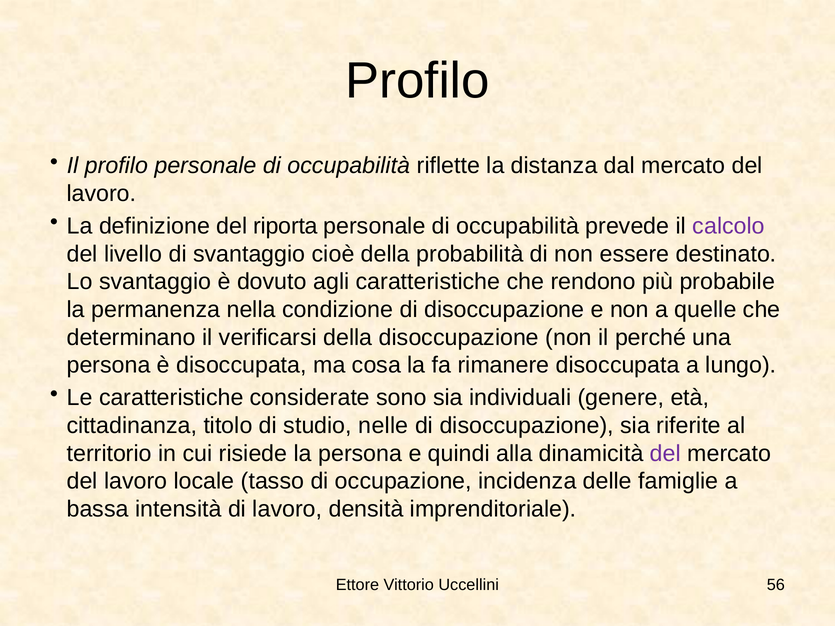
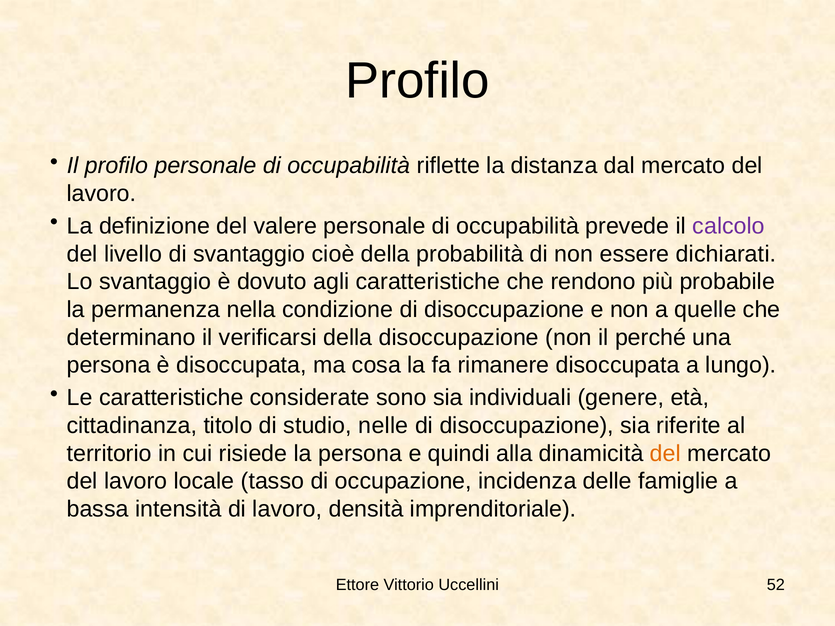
riporta: riporta -> valere
destinato: destinato -> dichiarati
del at (665, 454) colour: purple -> orange
56: 56 -> 52
